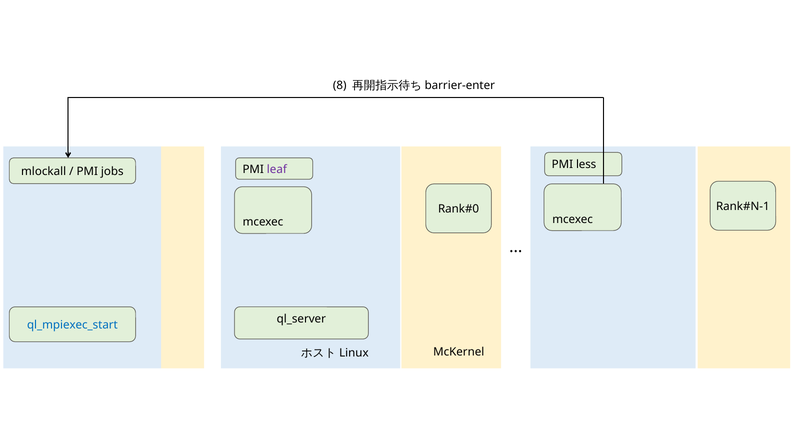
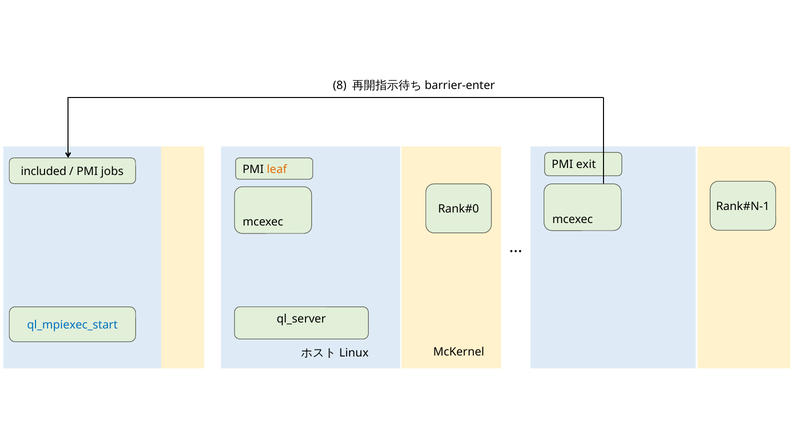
less: less -> exit
mlockall: mlockall -> included
leaf colour: purple -> orange
